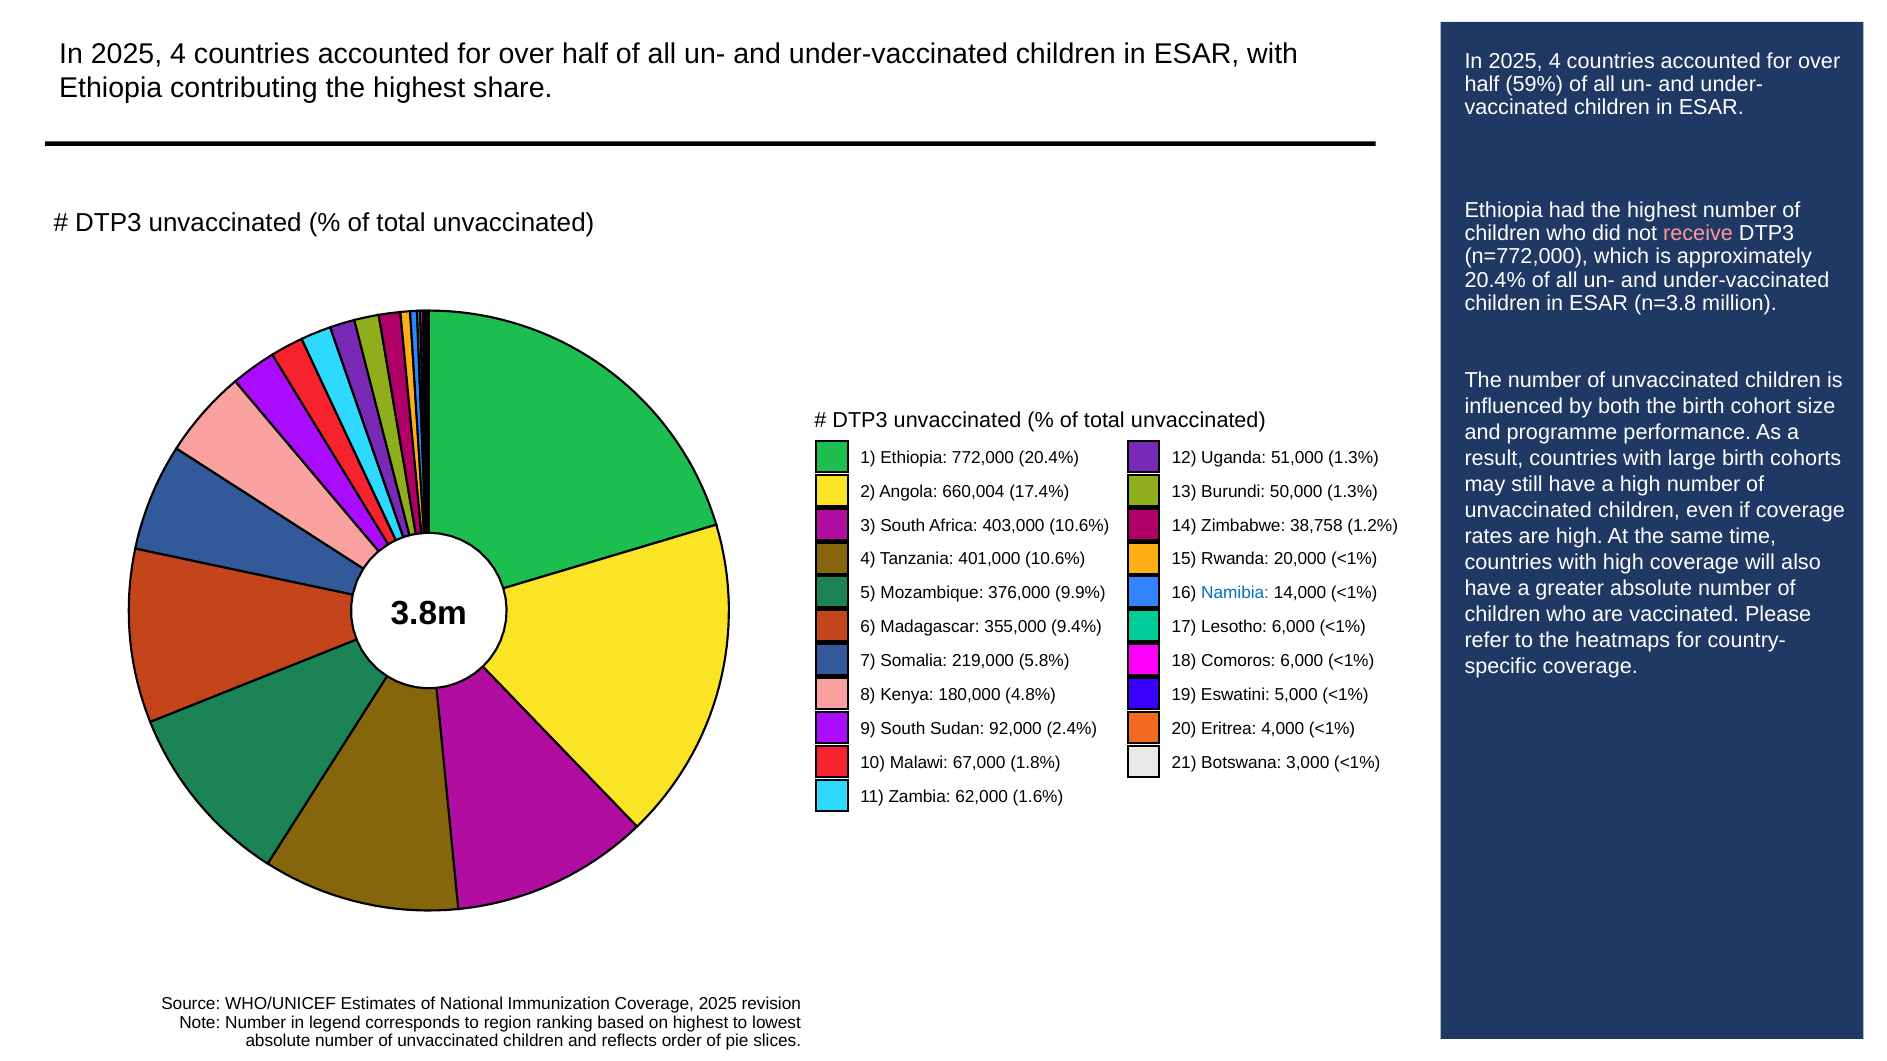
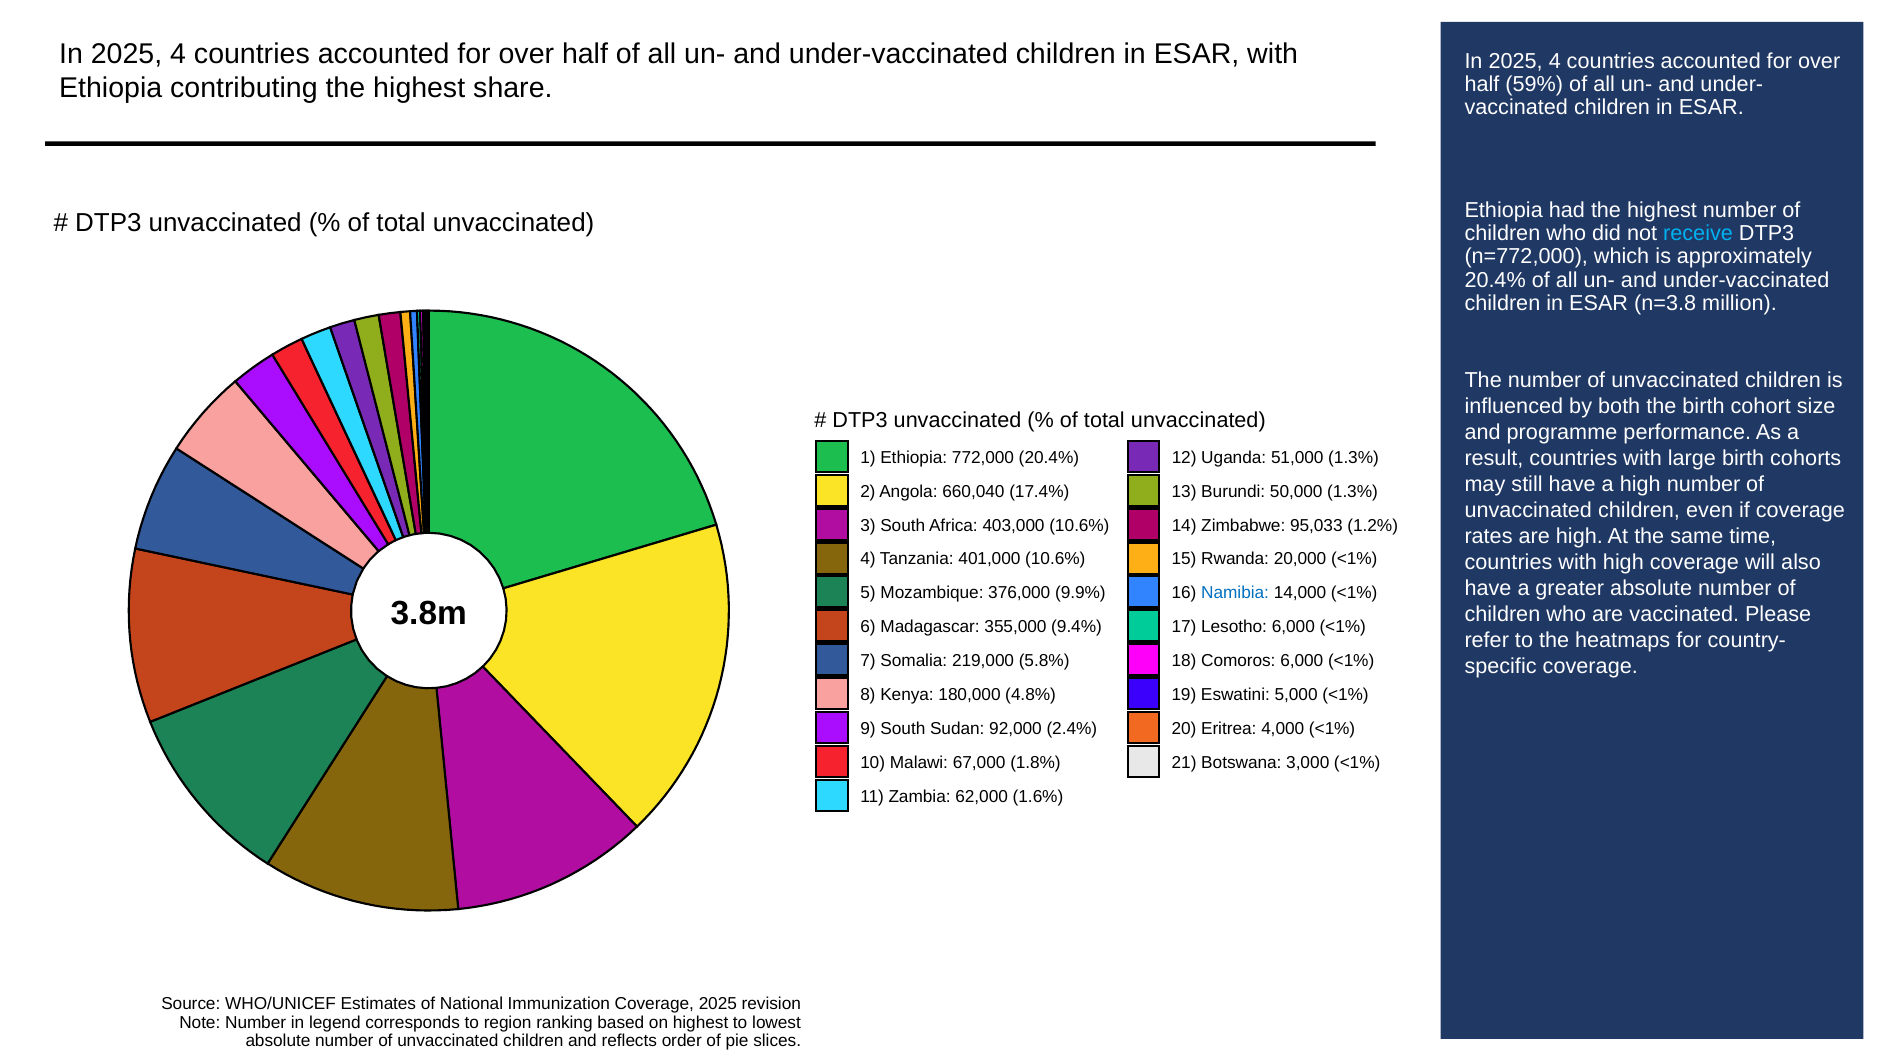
receive colour: pink -> light blue
660,004: 660,004 -> 660,040
38,758: 38,758 -> 95,033
